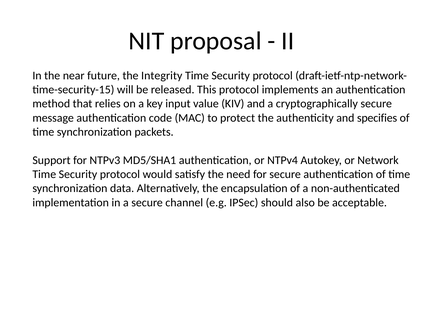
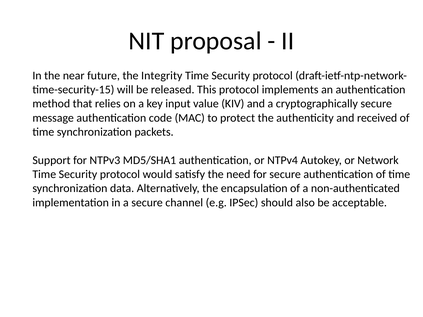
specifies: specifies -> received
